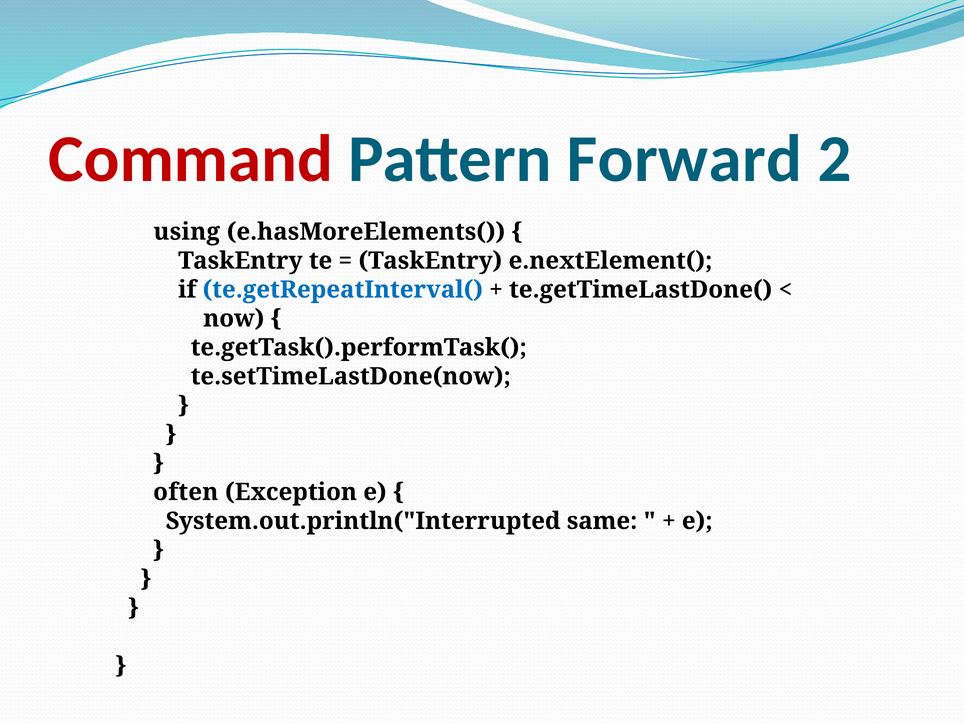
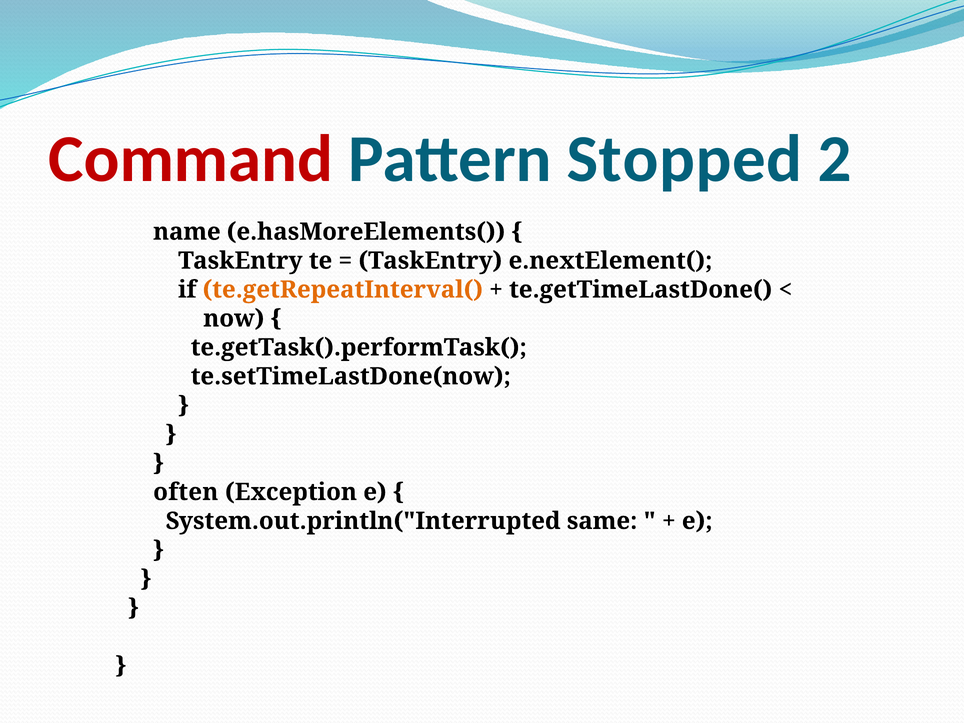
Forward: Forward -> Stopped
using: using -> name
te.getRepeatInterval( colour: blue -> orange
